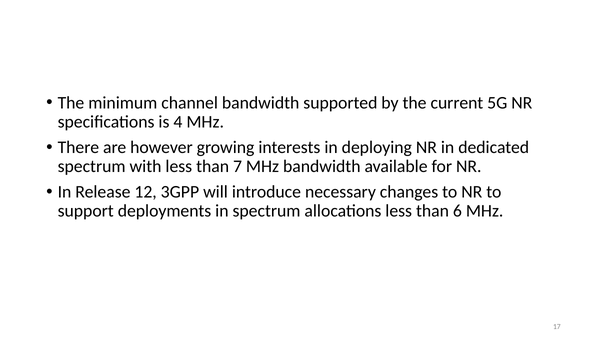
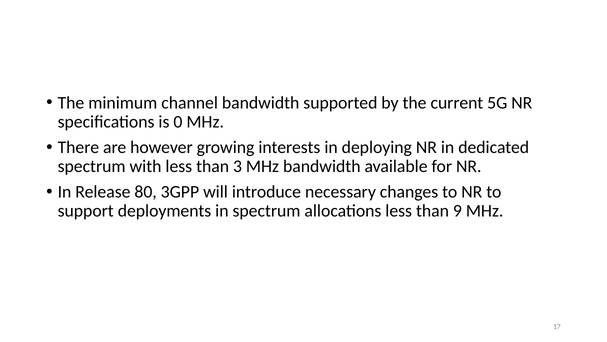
4: 4 -> 0
7: 7 -> 3
12: 12 -> 80
6: 6 -> 9
